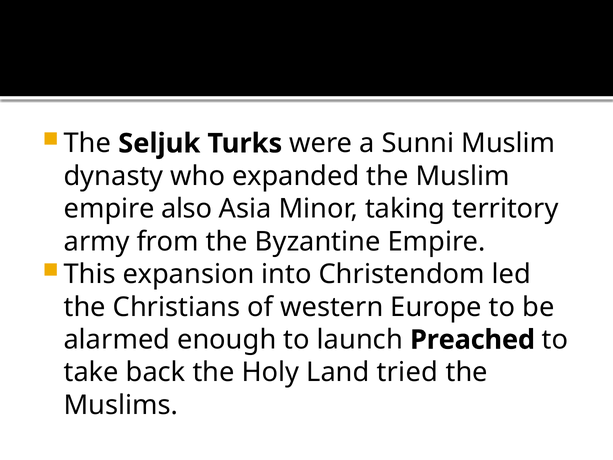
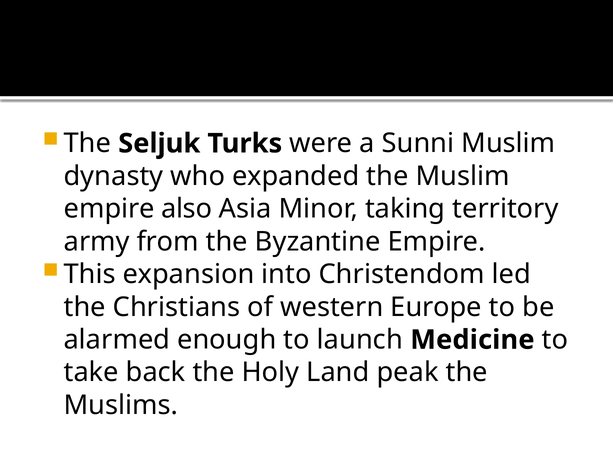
Preached: Preached -> Medicine
tried: tried -> peak
